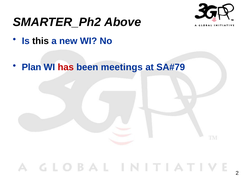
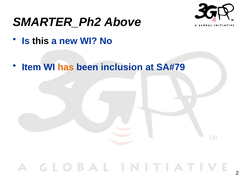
Plan: Plan -> Item
has colour: red -> orange
meetings: meetings -> inclusion
